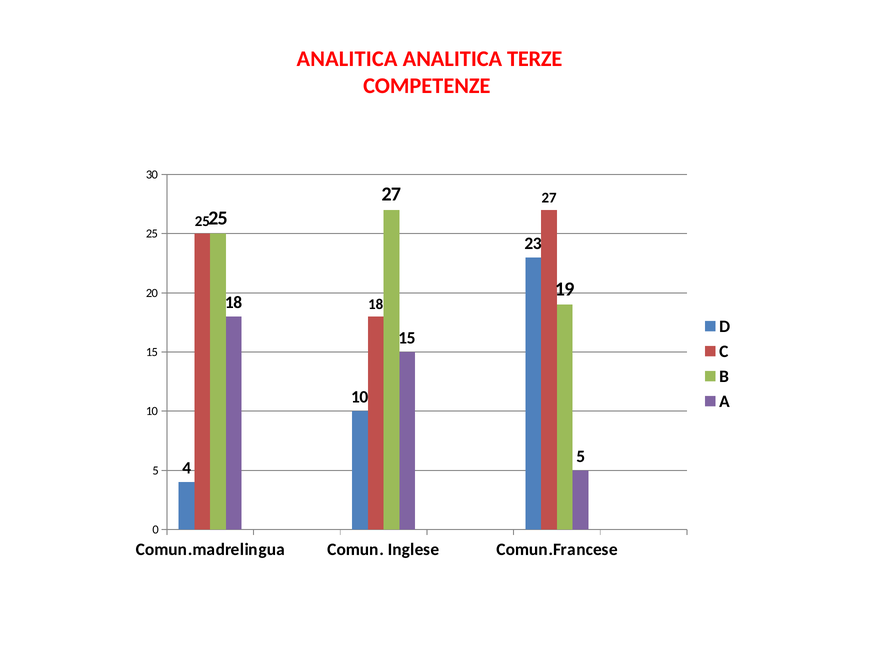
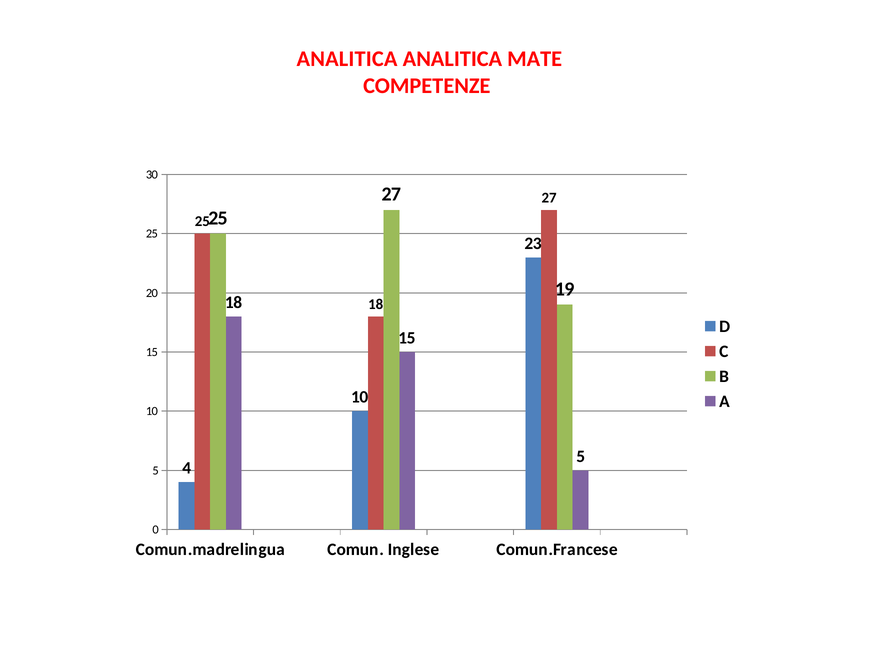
TERZE: TERZE -> MATE
